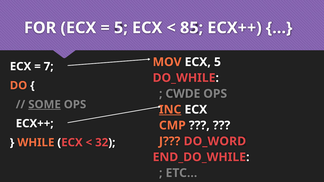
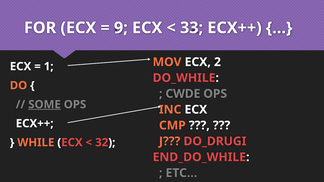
5 at (121, 28): 5 -> 9
85: 85 -> 33
ECX 5: 5 -> 2
7: 7 -> 1
INC underline: present -> none
DO_WORD: DO_WORD -> DO_DRUGI
